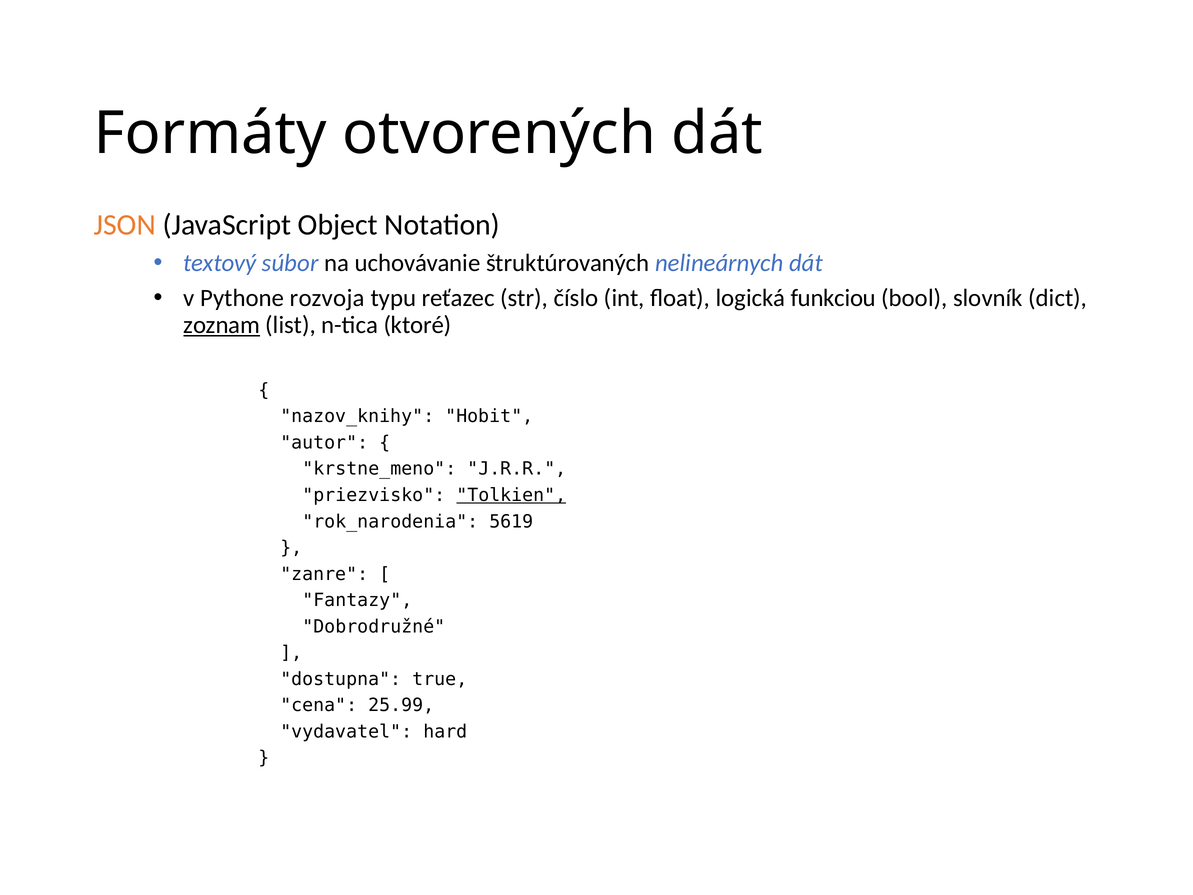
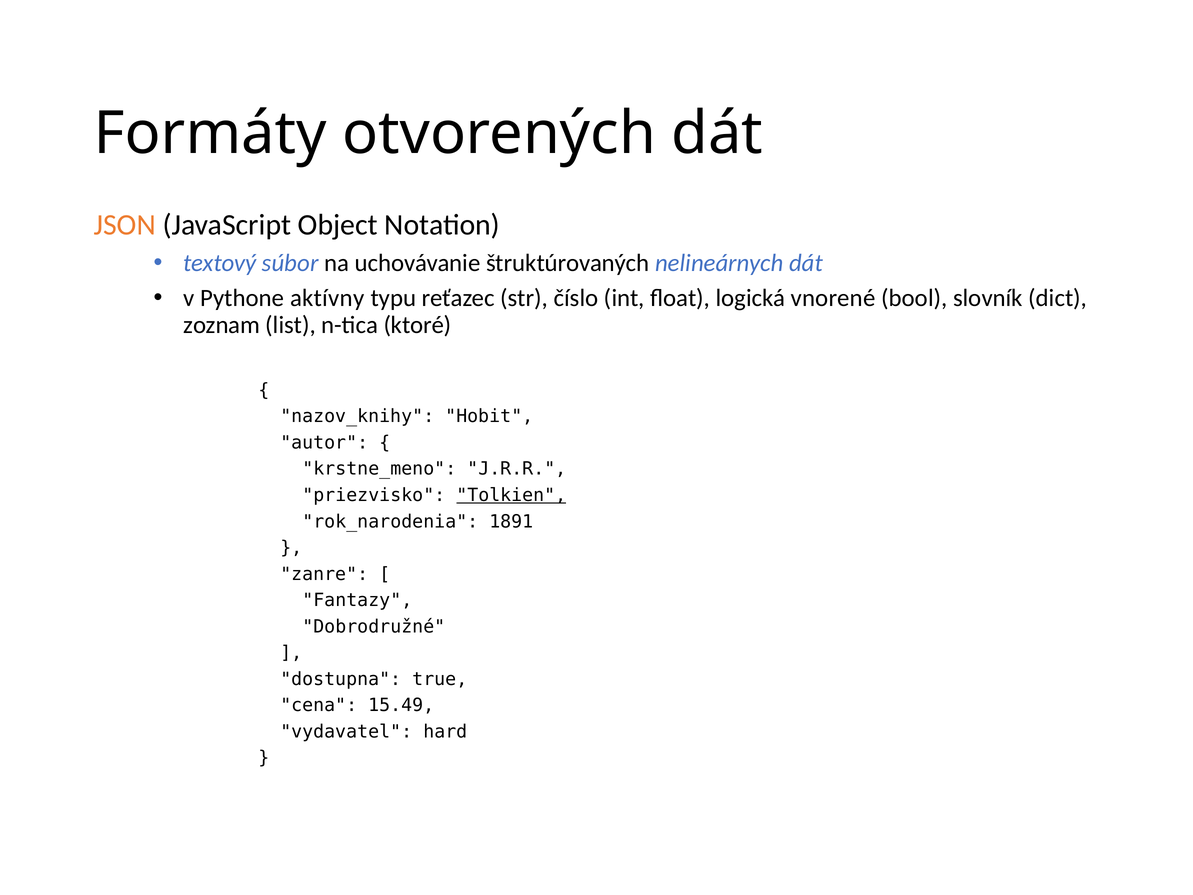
rozvoja: rozvoja -> aktívny
funkciou: funkciou -> vnorené
zoznam underline: present -> none
5619: 5619 -> 1891
25.99: 25.99 -> 15.49
